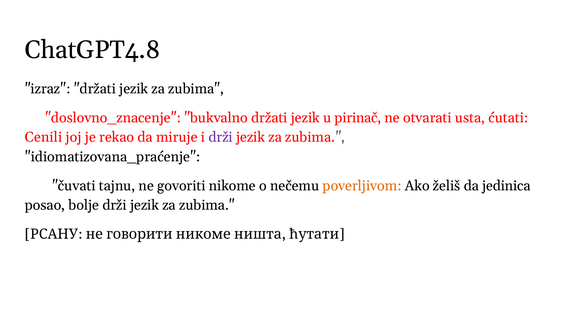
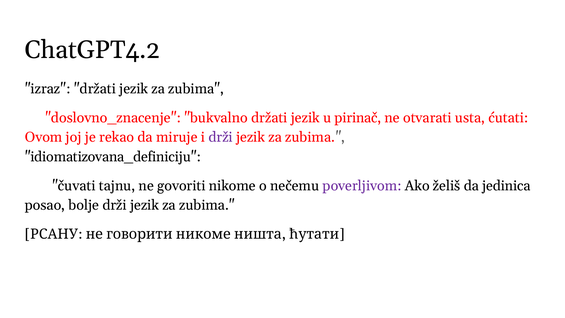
ChatGPT4.8: ChatGPT4.8 -> ChatGPT4.2
Cenili: Cenili -> Ovom
idiomatizovana_praćenje: idiomatizovana_praćenje -> idiomatizovana_definiciju
poverljivom colour: orange -> purple
